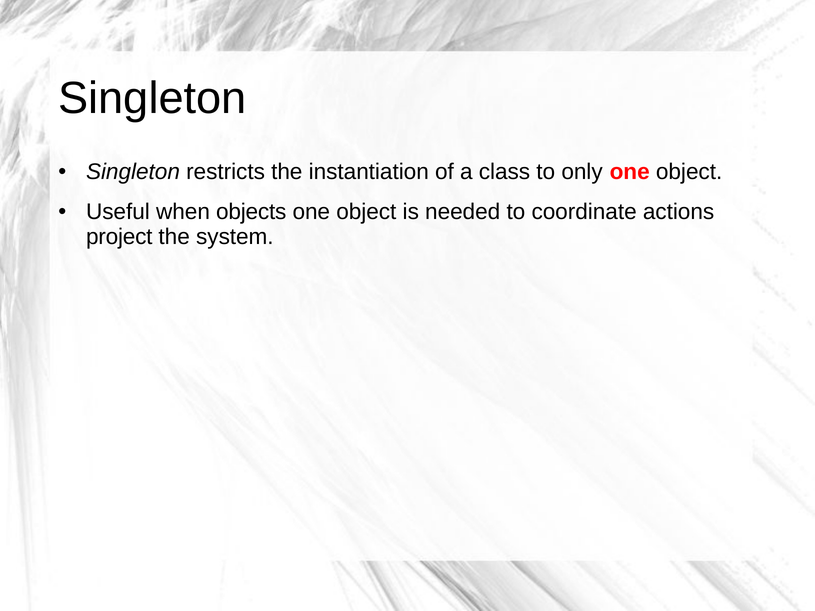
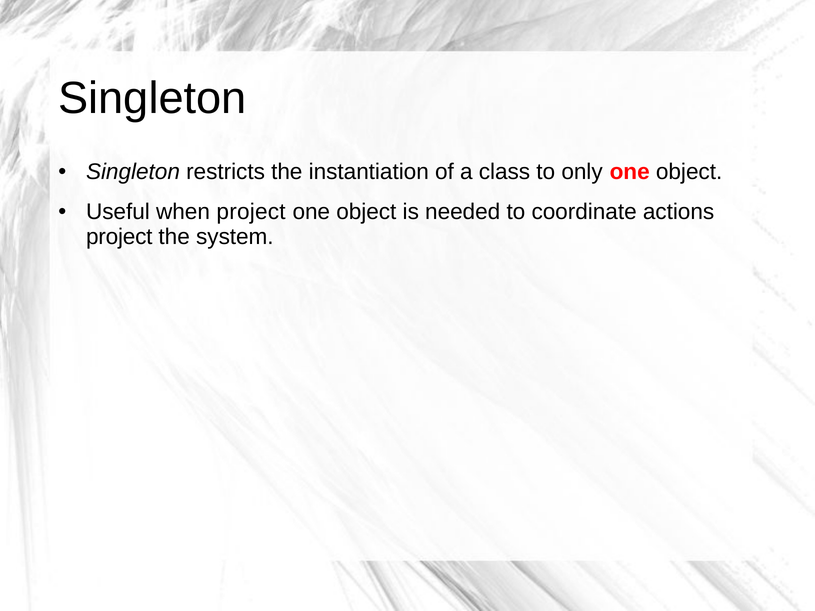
when objects: objects -> project
